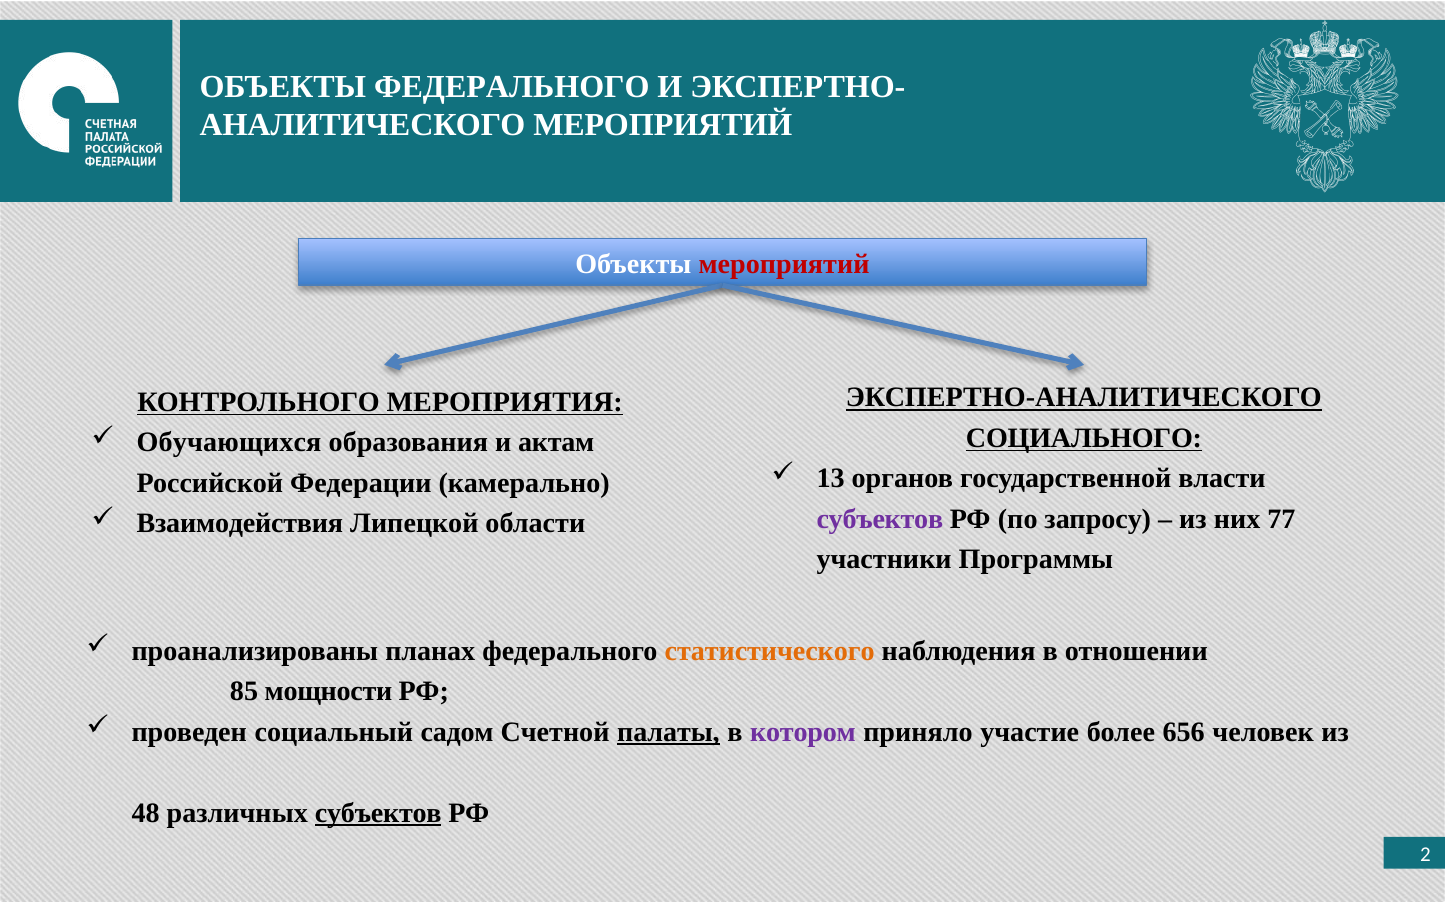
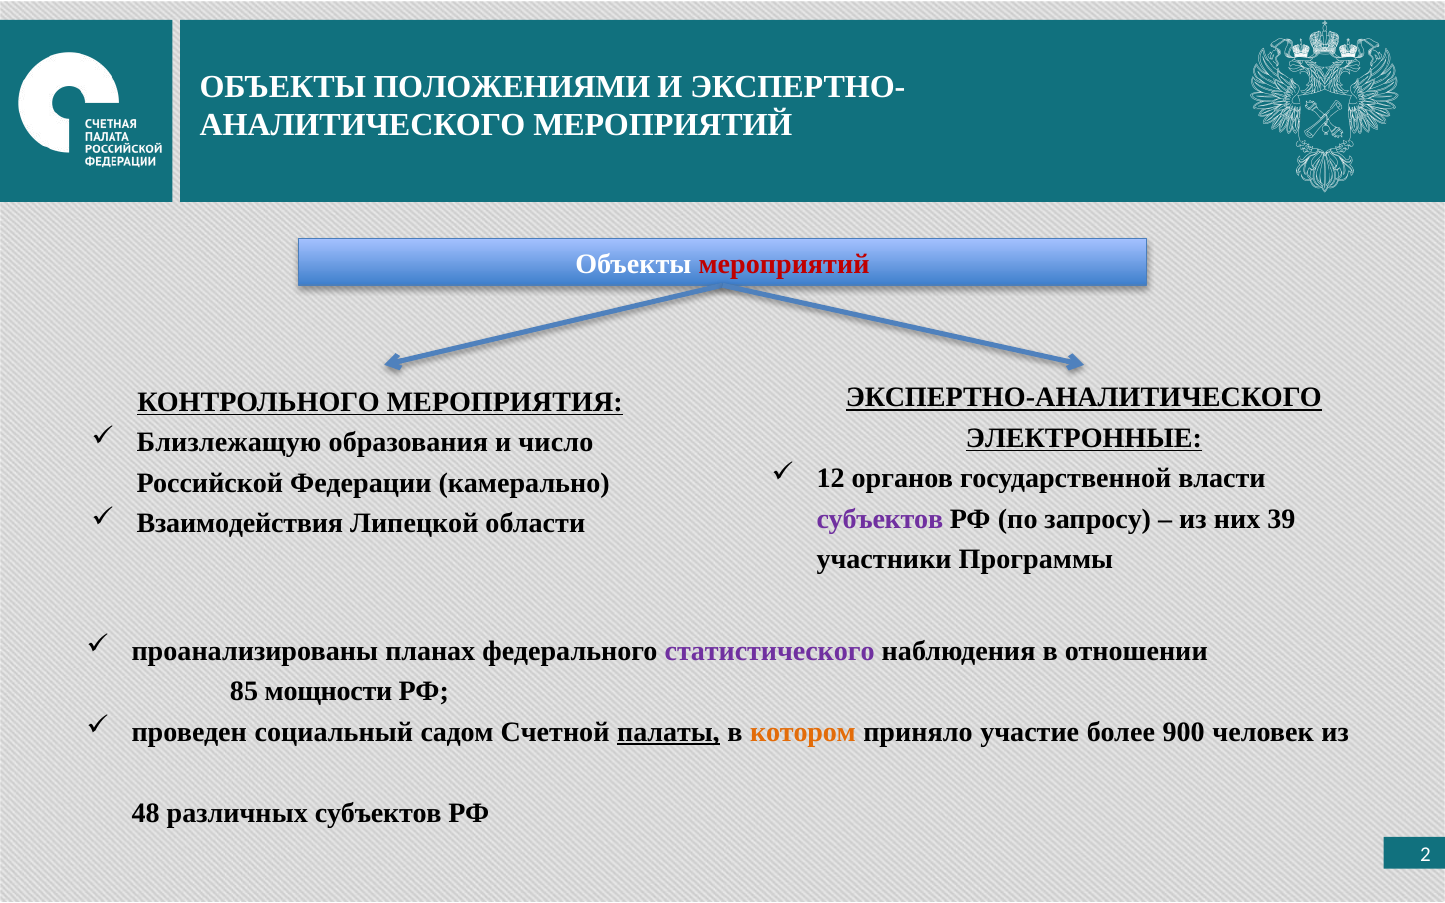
ОБЪЕКТЫ ФЕДЕРАЛЬНОГО: ФЕДЕРАЛЬНОГО -> ПОЛОЖЕНИЯМИ
СОЦИАЛЬНОГО: СОЦИАЛЬНОГО -> ЭЛЕКТРОННЫЕ
Обучающихся: Обучающихся -> Близлежащую
актам: актам -> число
13: 13 -> 12
77: 77 -> 39
статистического colour: orange -> purple
котором colour: purple -> orange
656: 656 -> 900
субъектов at (378, 813) underline: present -> none
